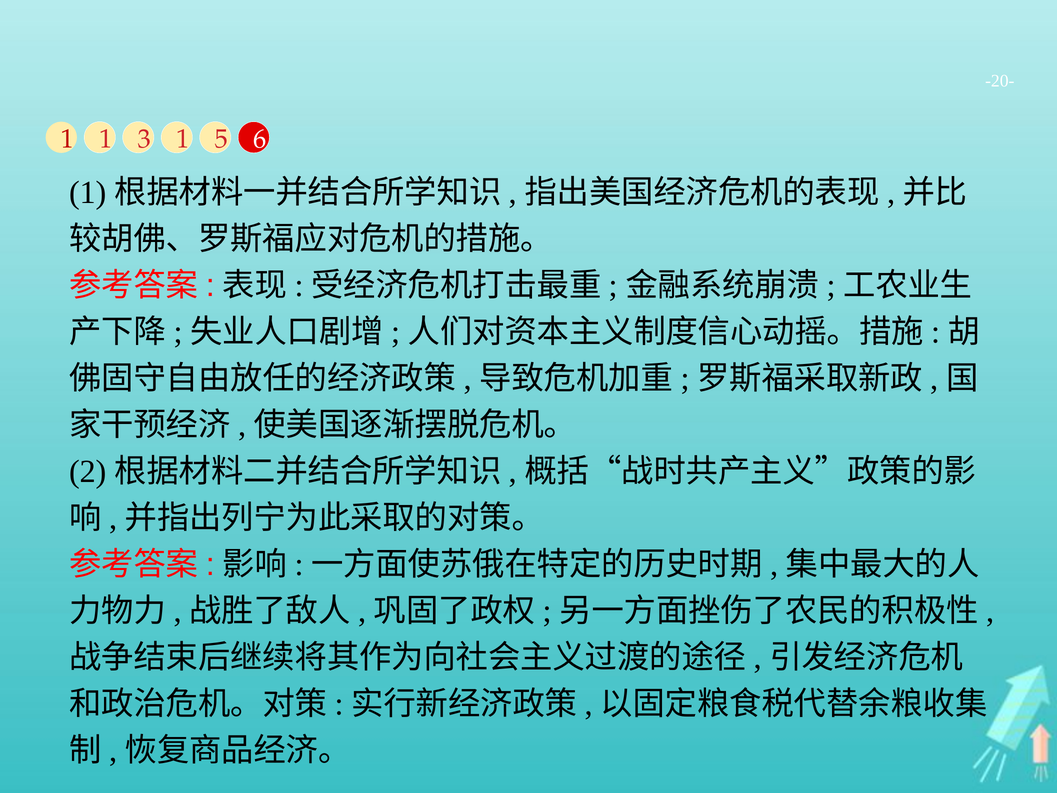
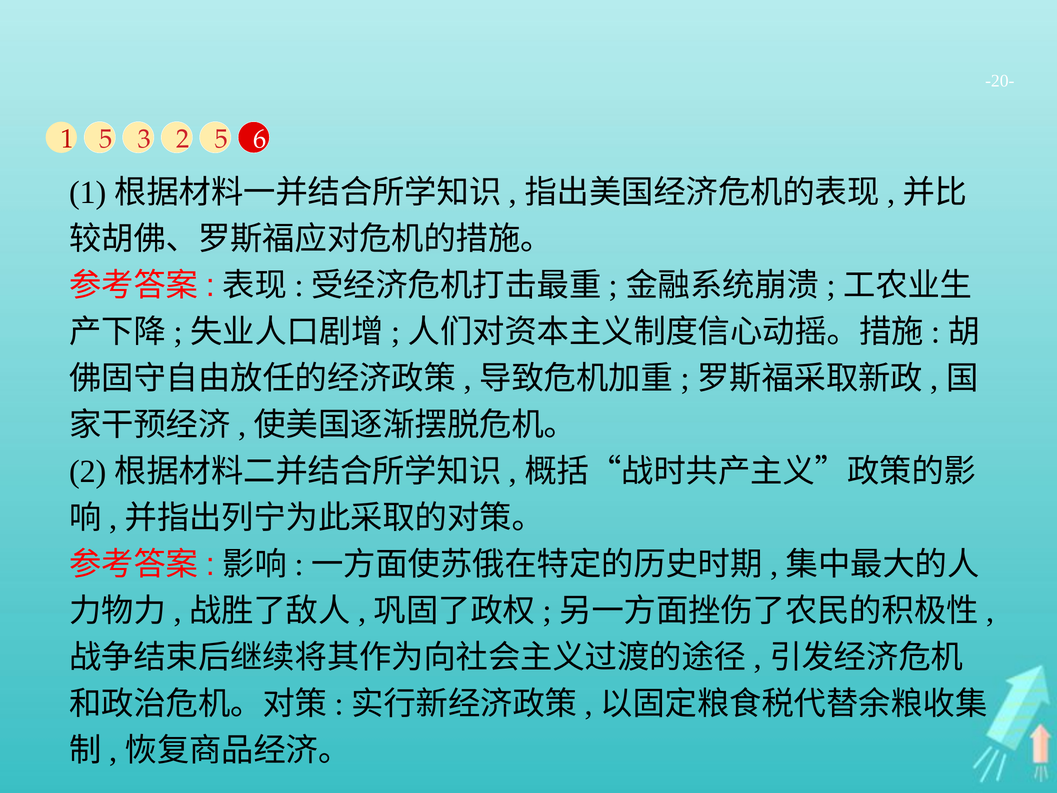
1 1: 1 -> 5
3 1: 1 -> 2
